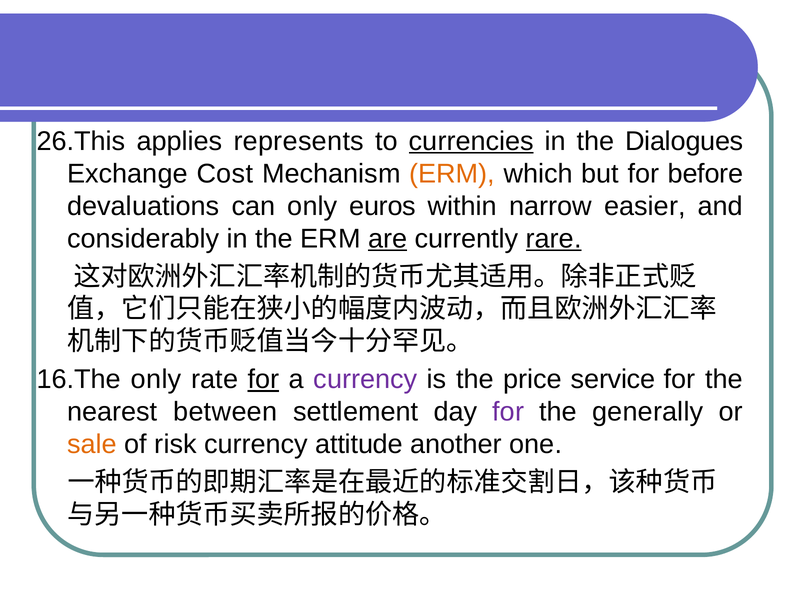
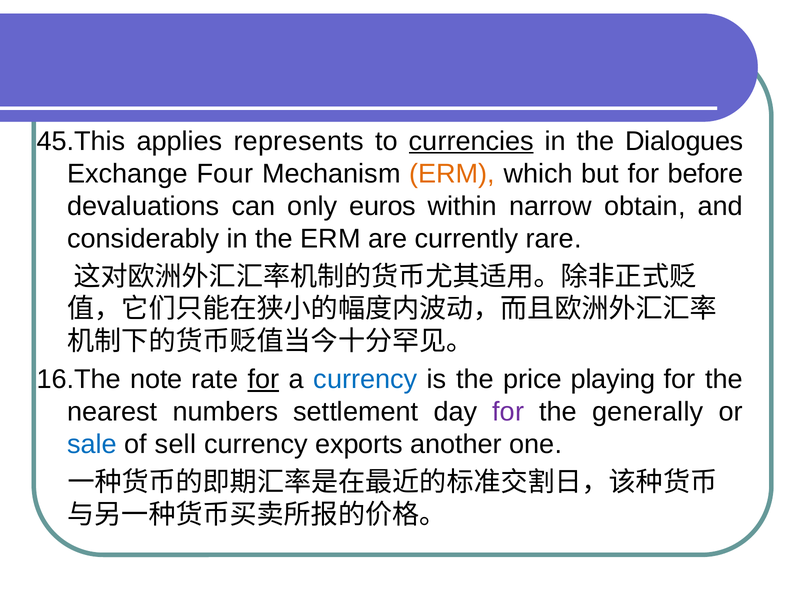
26.This: 26.This -> 45.This
Cost: Cost -> Four
easier: easier -> obtain
are underline: present -> none
rare underline: present -> none
16.The only: only -> note
currency at (365, 379) colour: purple -> blue
service: service -> playing
between: between -> numbers
sale colour: orange -> blue
risk: risk -> sell
attitude: attitude -> exports
